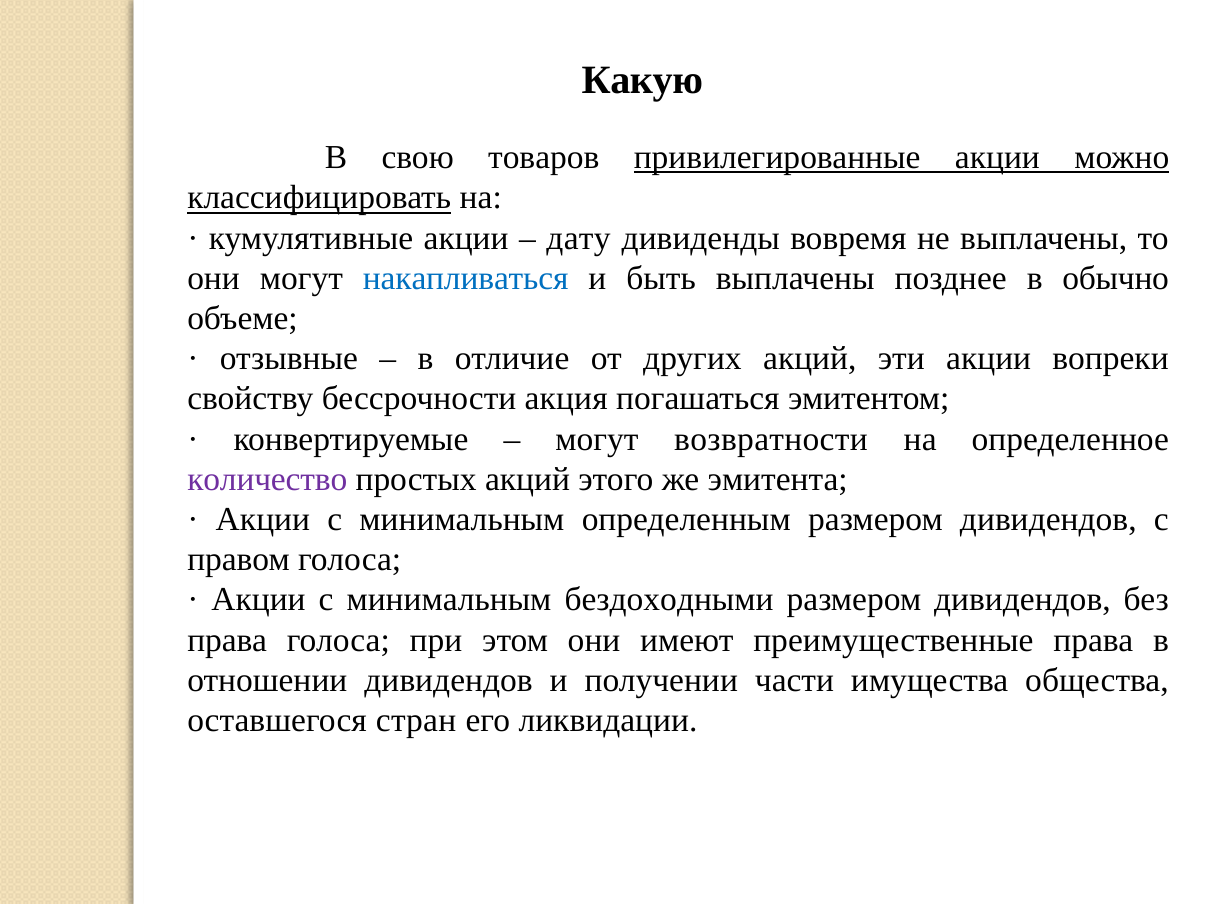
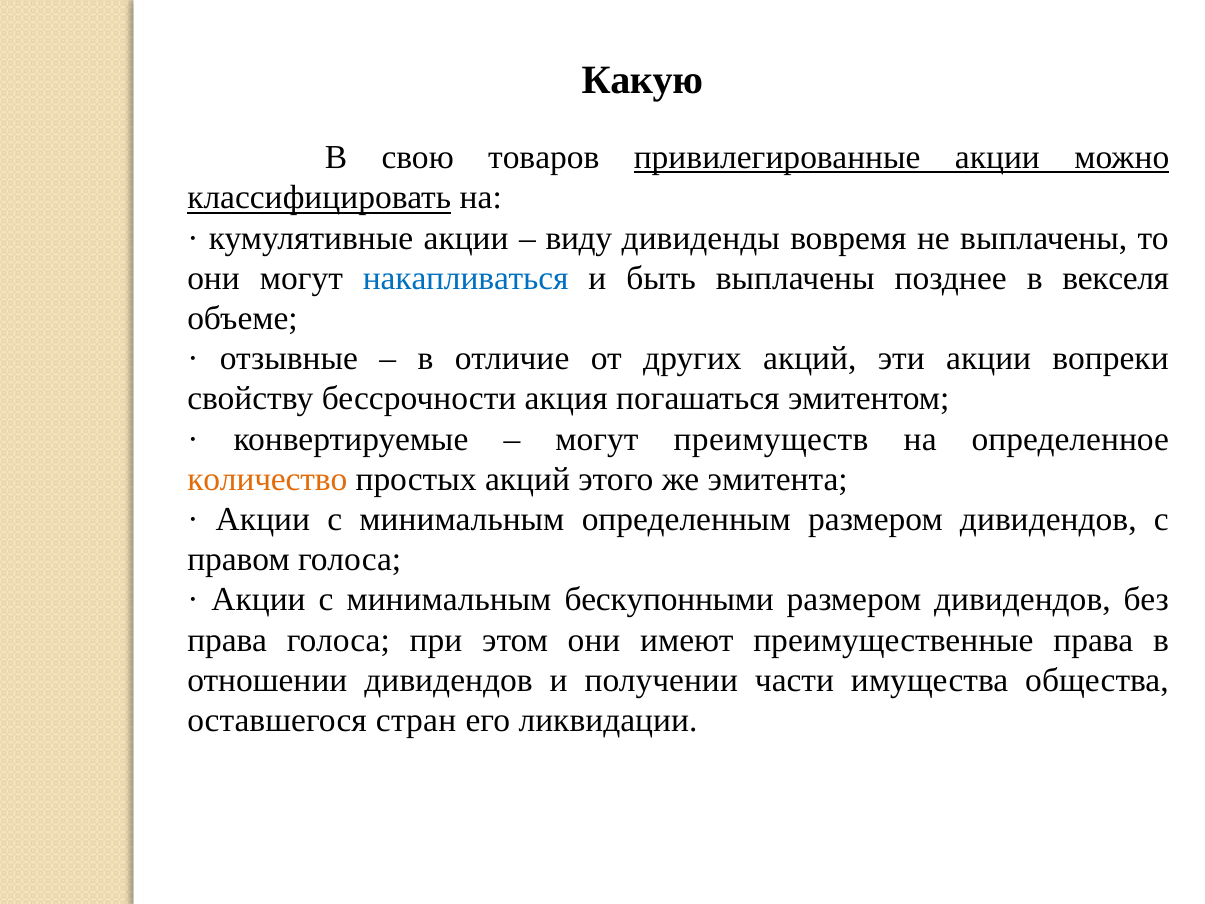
дату: дату -> виду
обычно: обычно -> векселя
возвратности: возвратности -> преимуществ
количество colour: purple -> orange
бездоходными: бездоходными -> бескупонными
